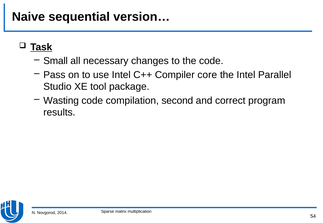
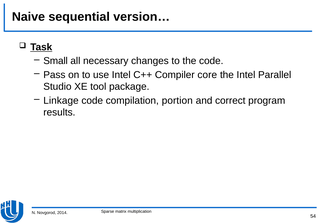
Wasting: Wasting -> Linkage
second: second -> portion
